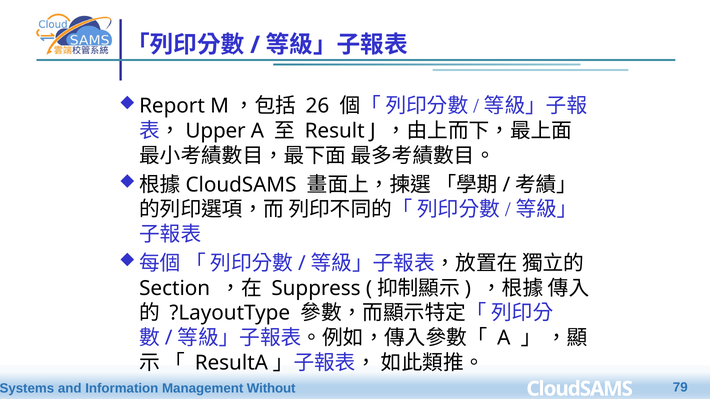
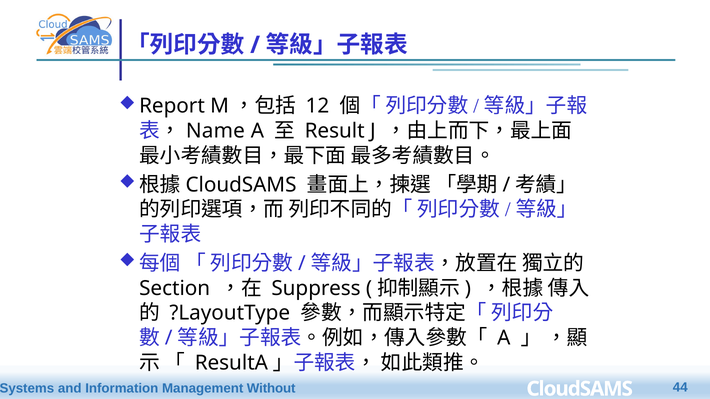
26: 26 -> 12
Upper: Upper -> Name
79: 79 -> 44
